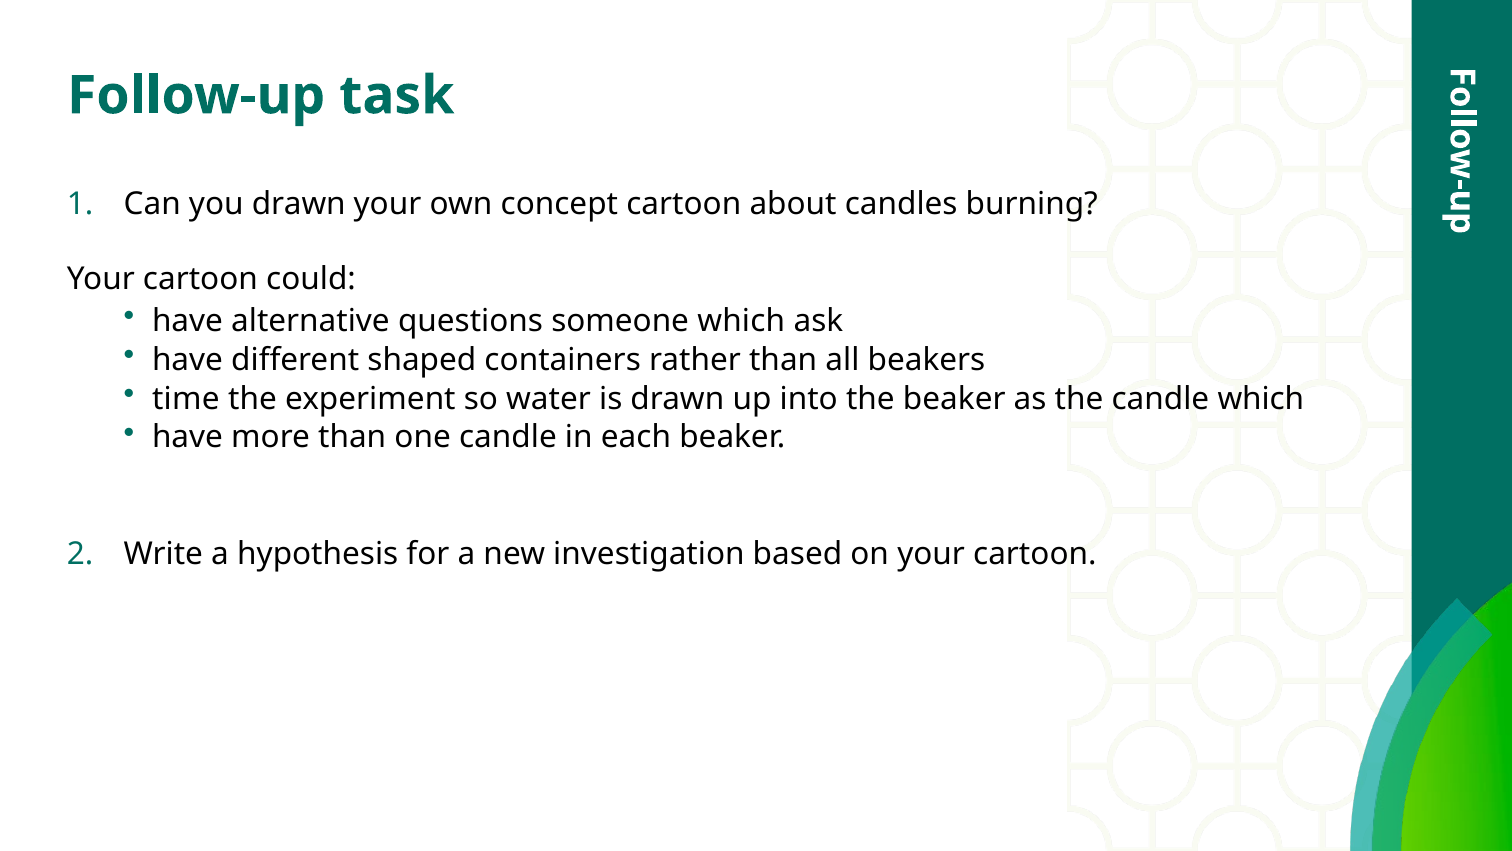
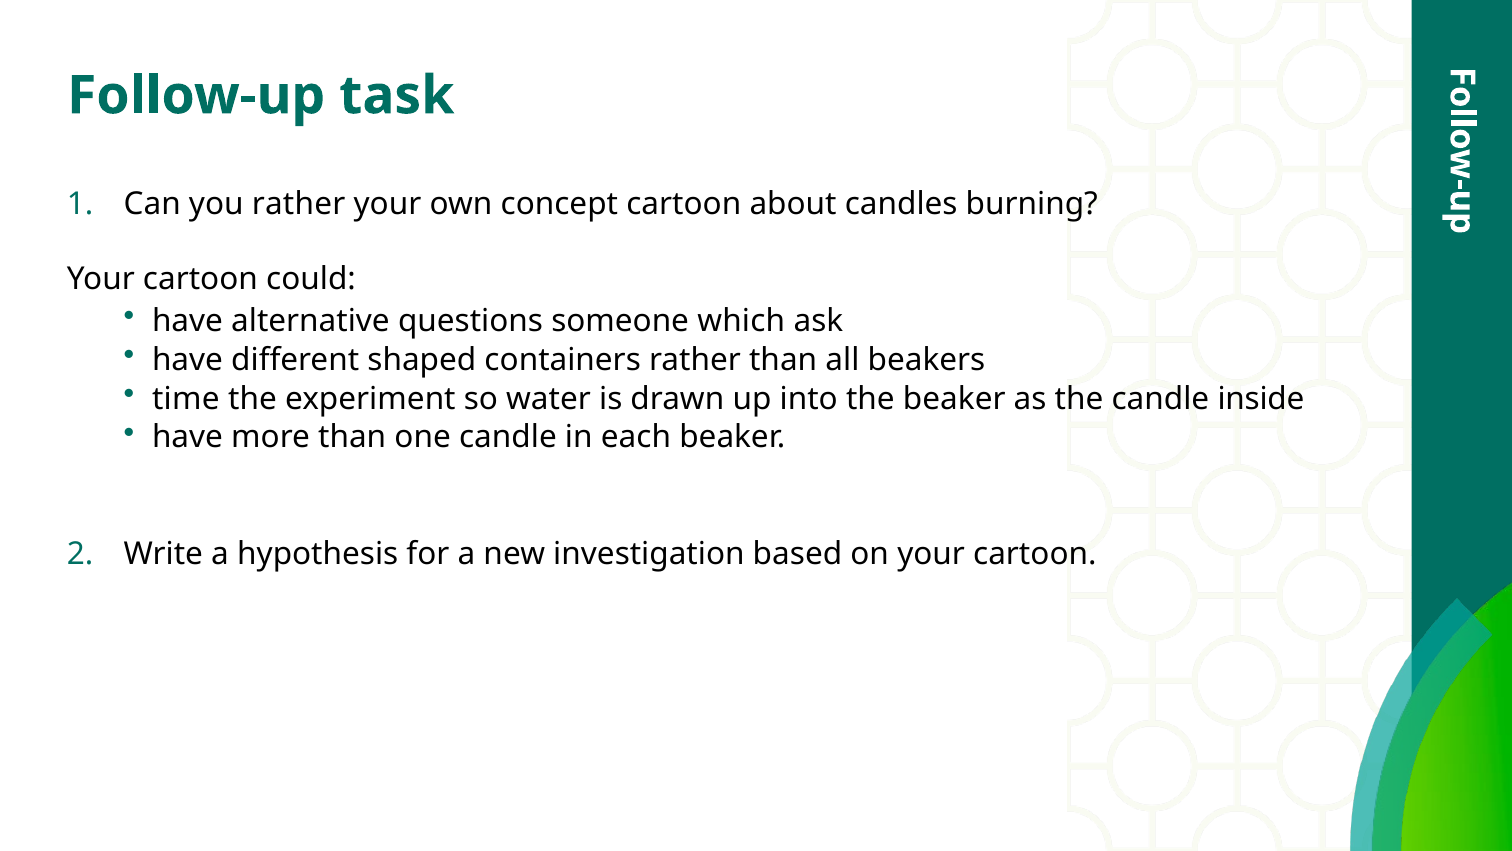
you drawn: drawn -> rather
candle which: which -> inside
